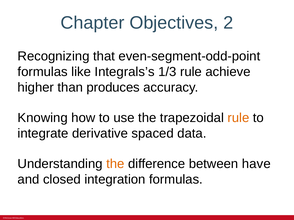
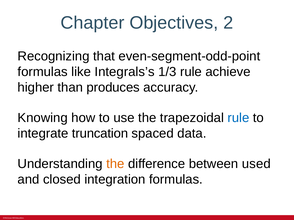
rule at (238, 118) colour: orange -> blue
derivative: derivative -> truncation
have: have -> used
